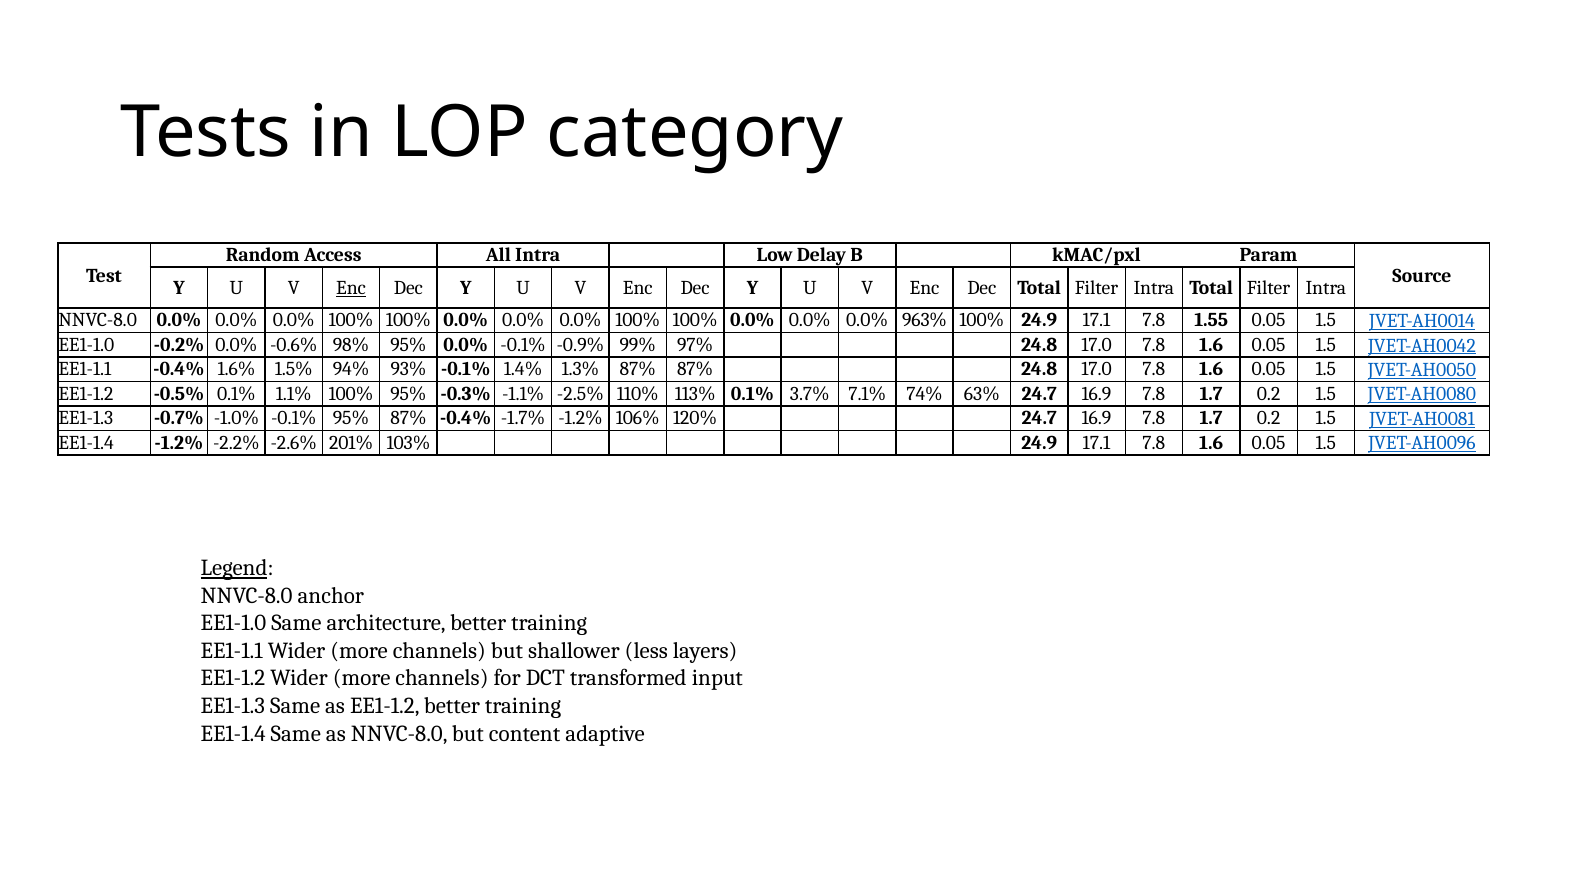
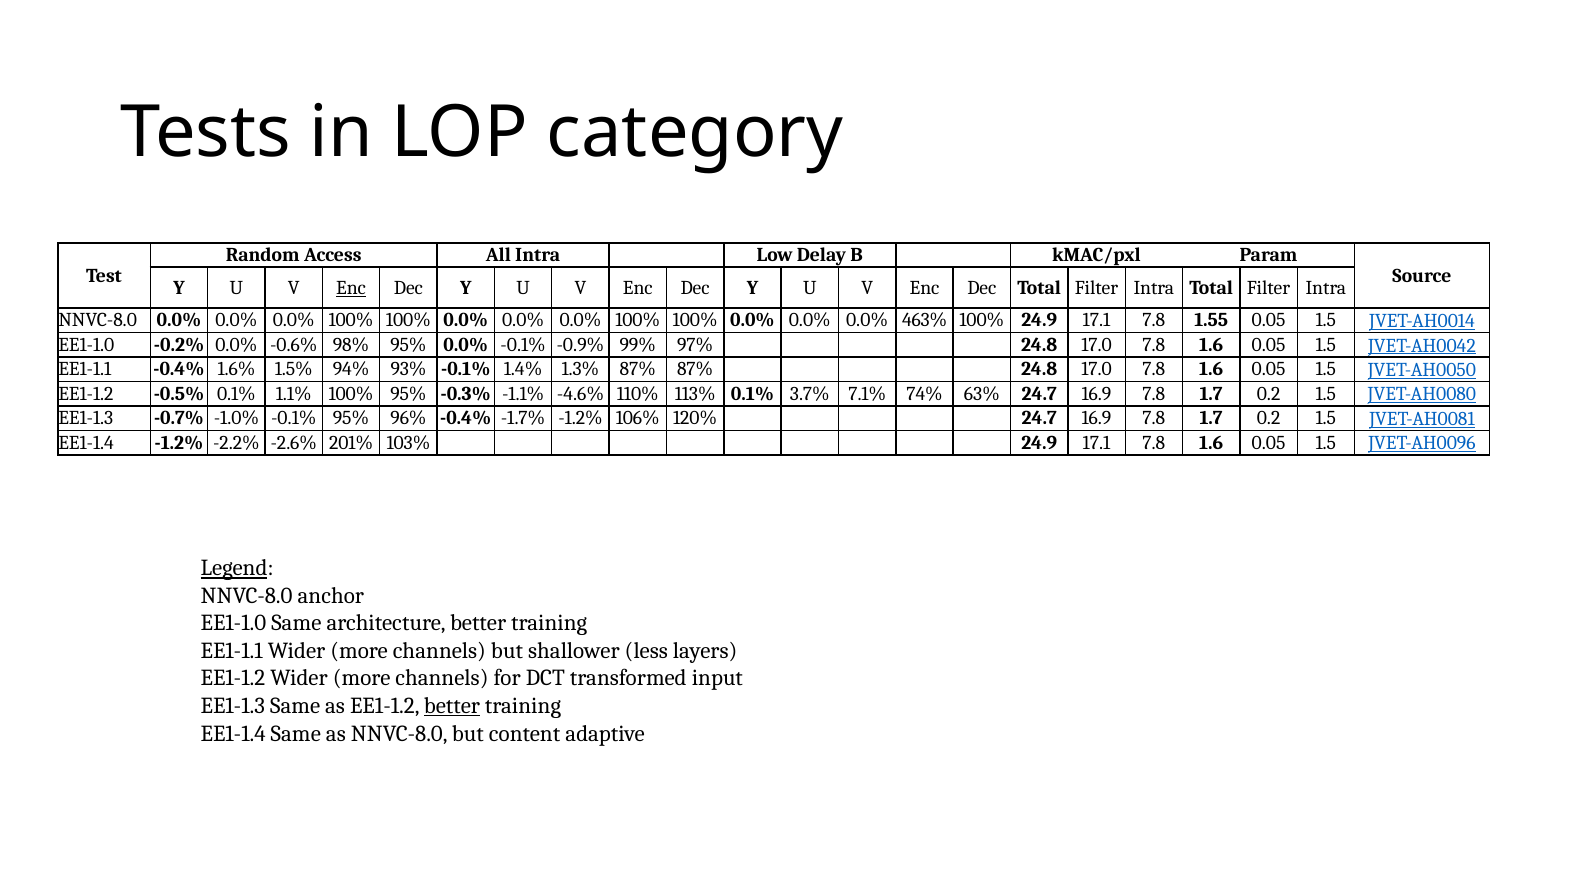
963%: 963% -> 463%
-2.5%: -2.5% -> -4.6%
95% 87%: 87% -> 96%
better at (452, 706) underline: none -> present
